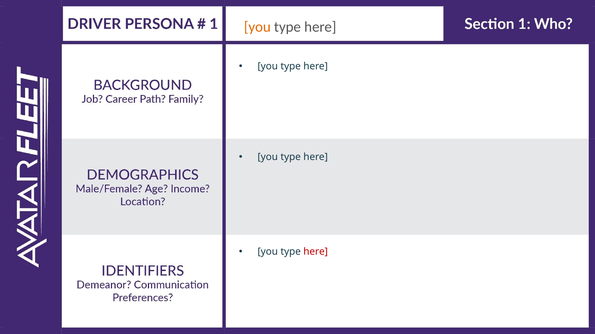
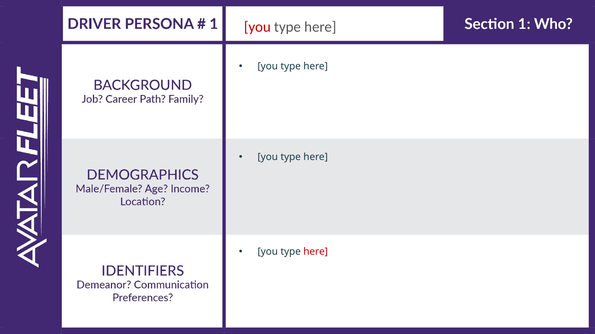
you at (257, 27) colour: orange -> red
